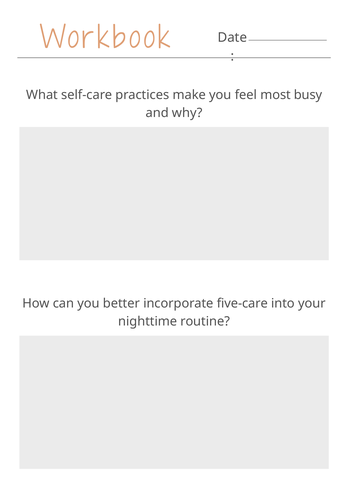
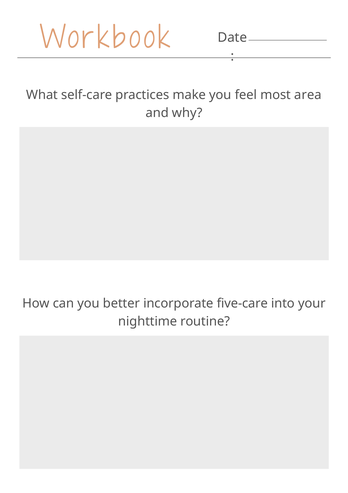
busy: busy -> area
